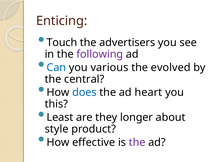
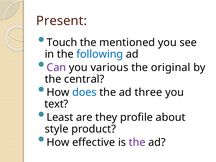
Enticing: Enticing -> Present
advertisers: advertisers -> mentioned
following colour: purple -> blue
Can colour: blue -> purple
evolved: evolved -> original
heart: heart -> three
this: this -> text
longer: longer -> profile
